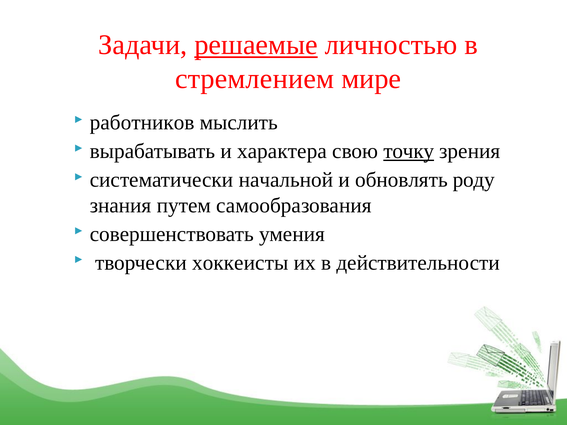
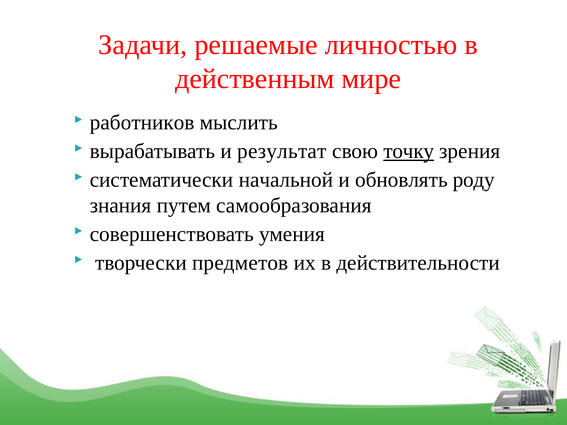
решаемые underline: present -> none
стремлением: стремлением -> действенным
характера: характера -> результат
хоккеисты: хоккеисты -> предметов
